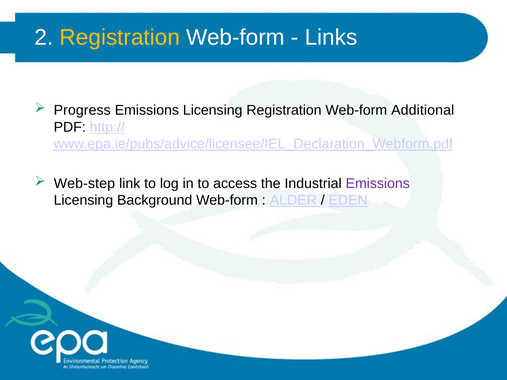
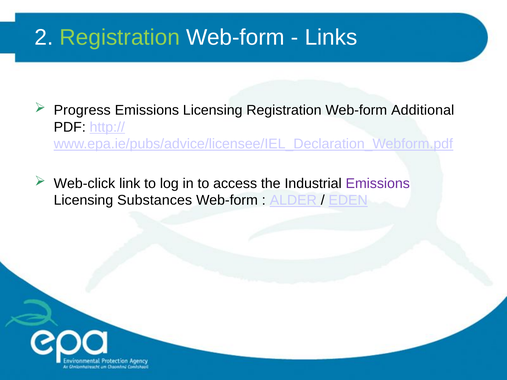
Registration at (120, 37) colour: yellow -> light green
Web-step: Web-step -> Web-click
Background: Background -> Substances
